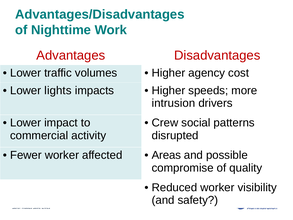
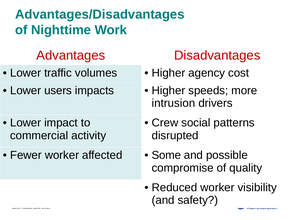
lights: lights -> users
Areas: Areas -> Some
